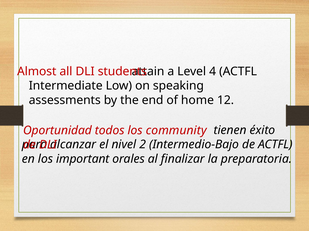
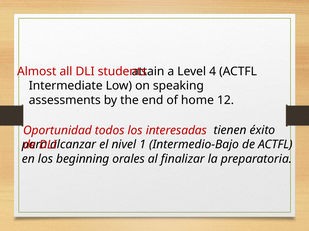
community: community -> interesadas
2: 2 -> 1
important: important -> beginning
